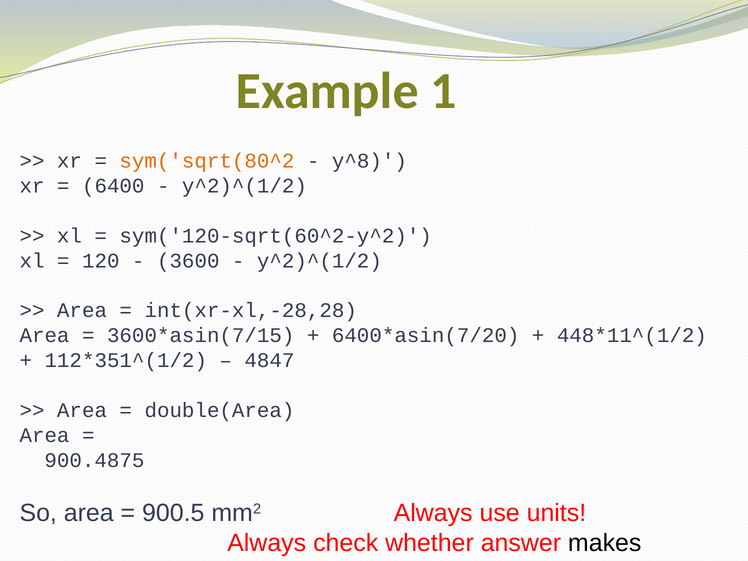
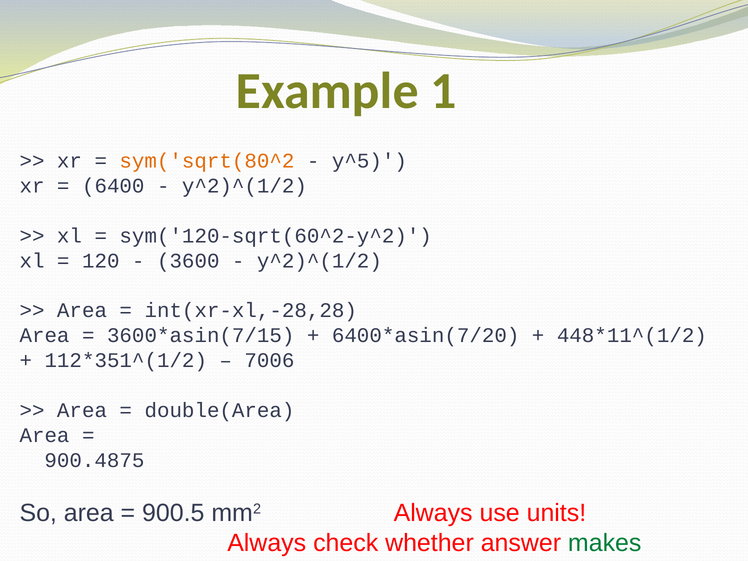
y^8: y^8 -> y^5
4847: 4847 -> 7006
makes colour: black -> green
